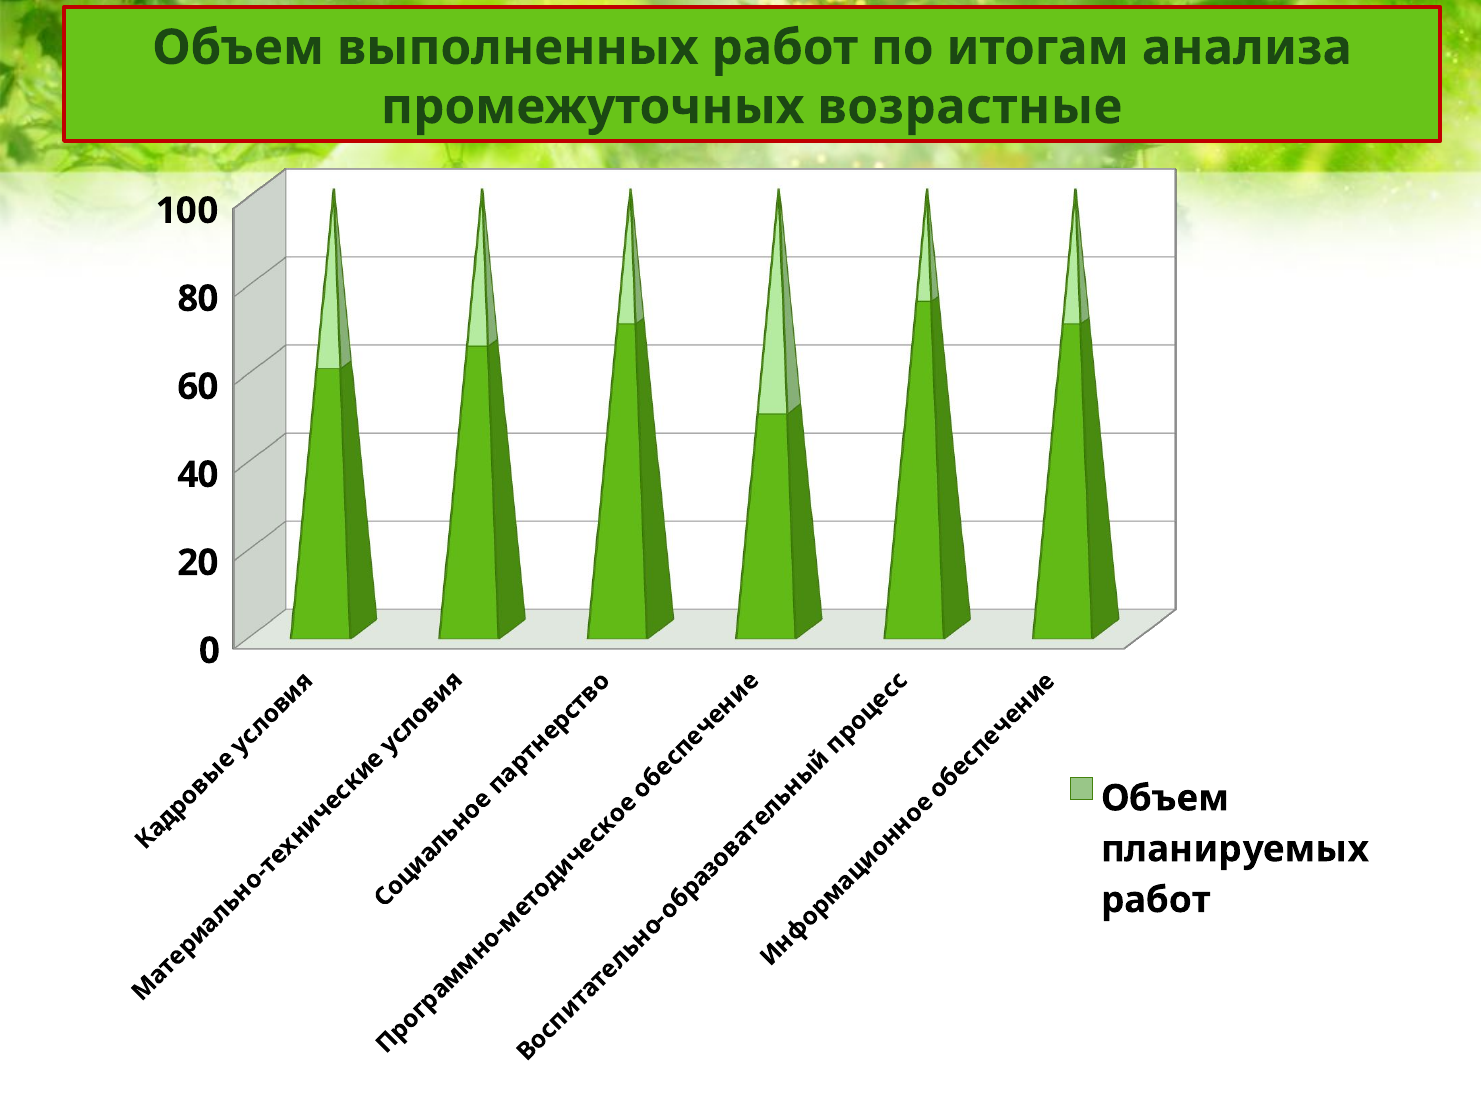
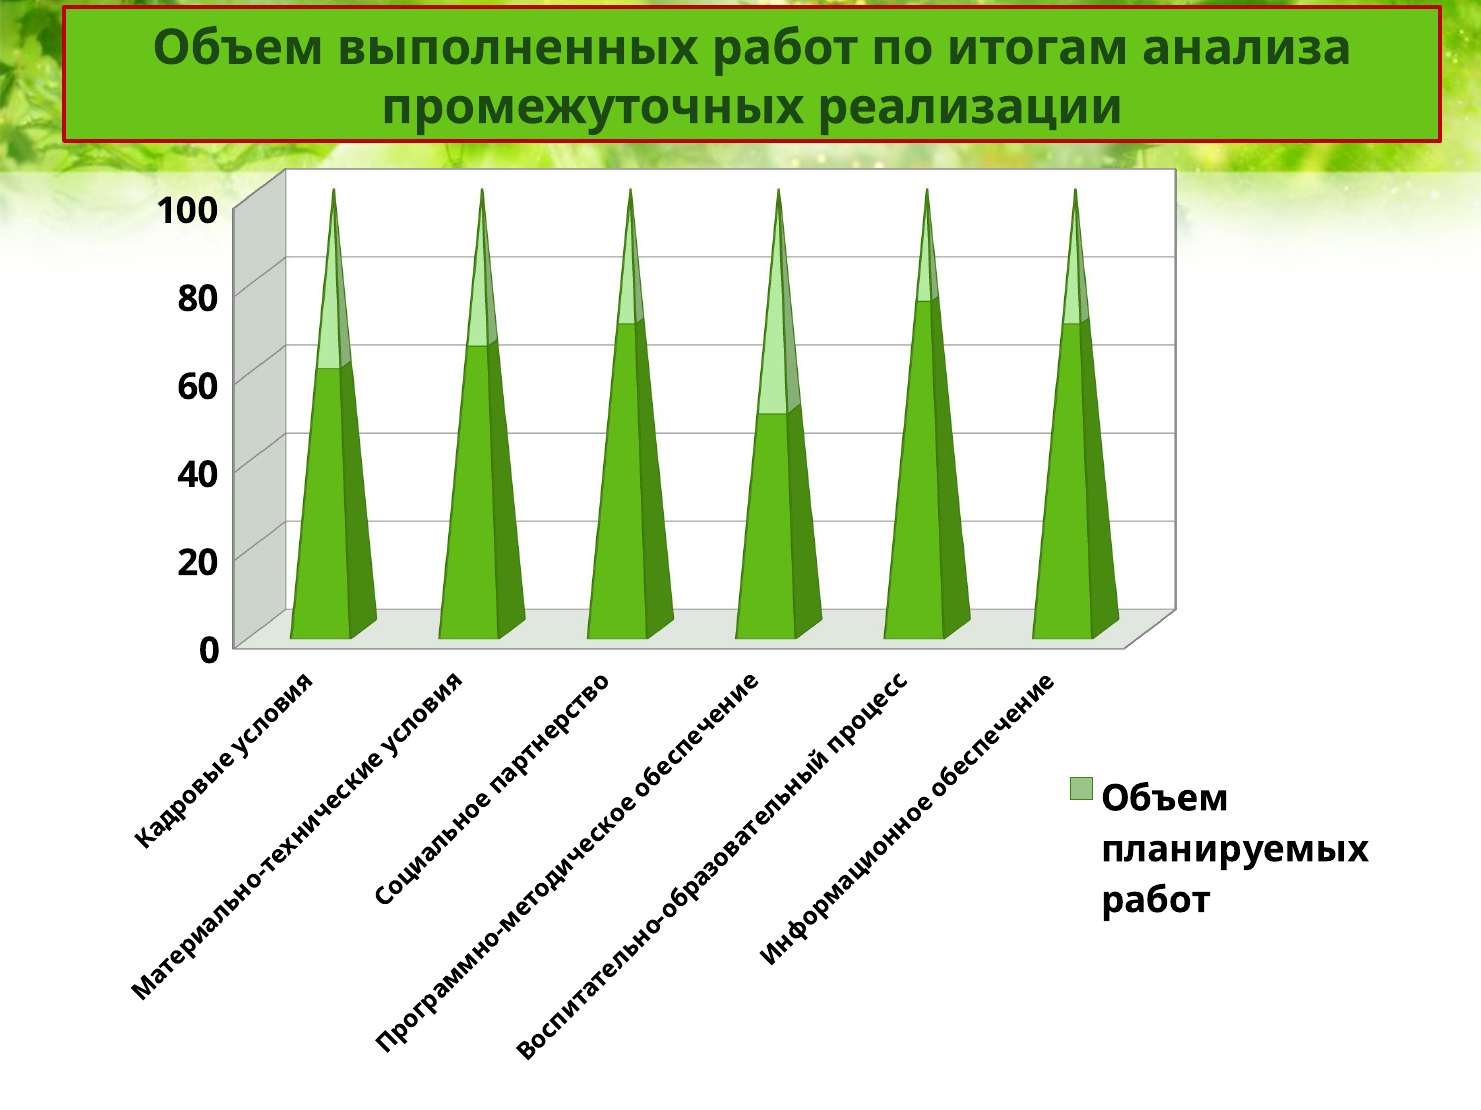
возрастные: возрастные -> реализации
